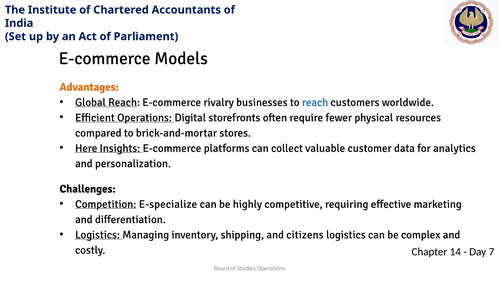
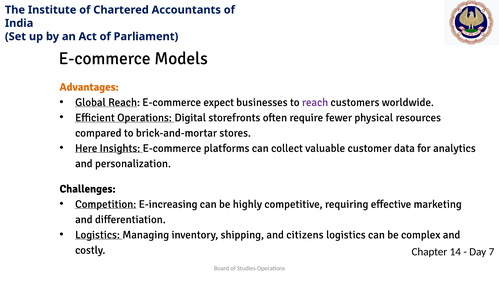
rivalry: rivalry -> expect
reach at (315, 102) colour: blue -> purple
E-specialize: E-specialize -> E-increasing
